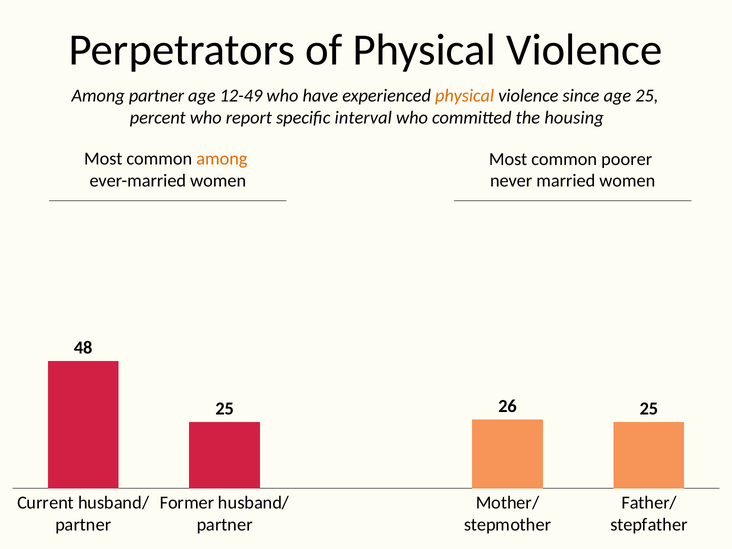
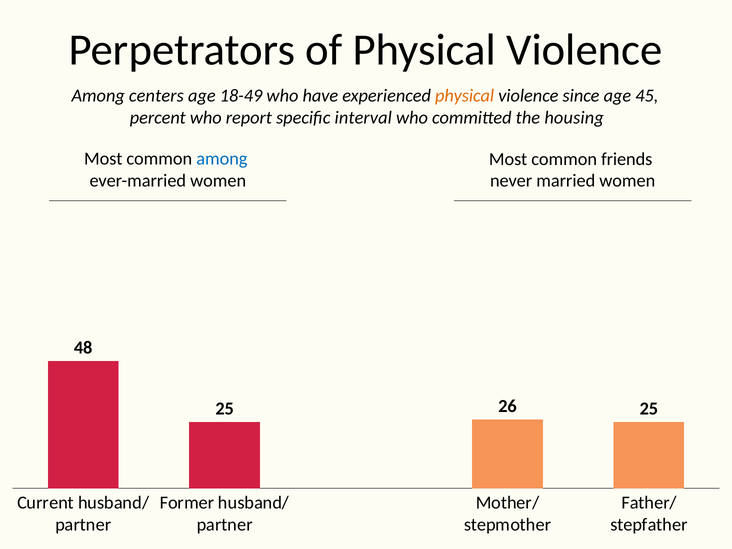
Among partner: partner -> centers
12-49: 12-49 -> 18-49
age 25: 25 -> 45
among at (222, 159) colour: orange -> blue
poorer: poorer -> friends
